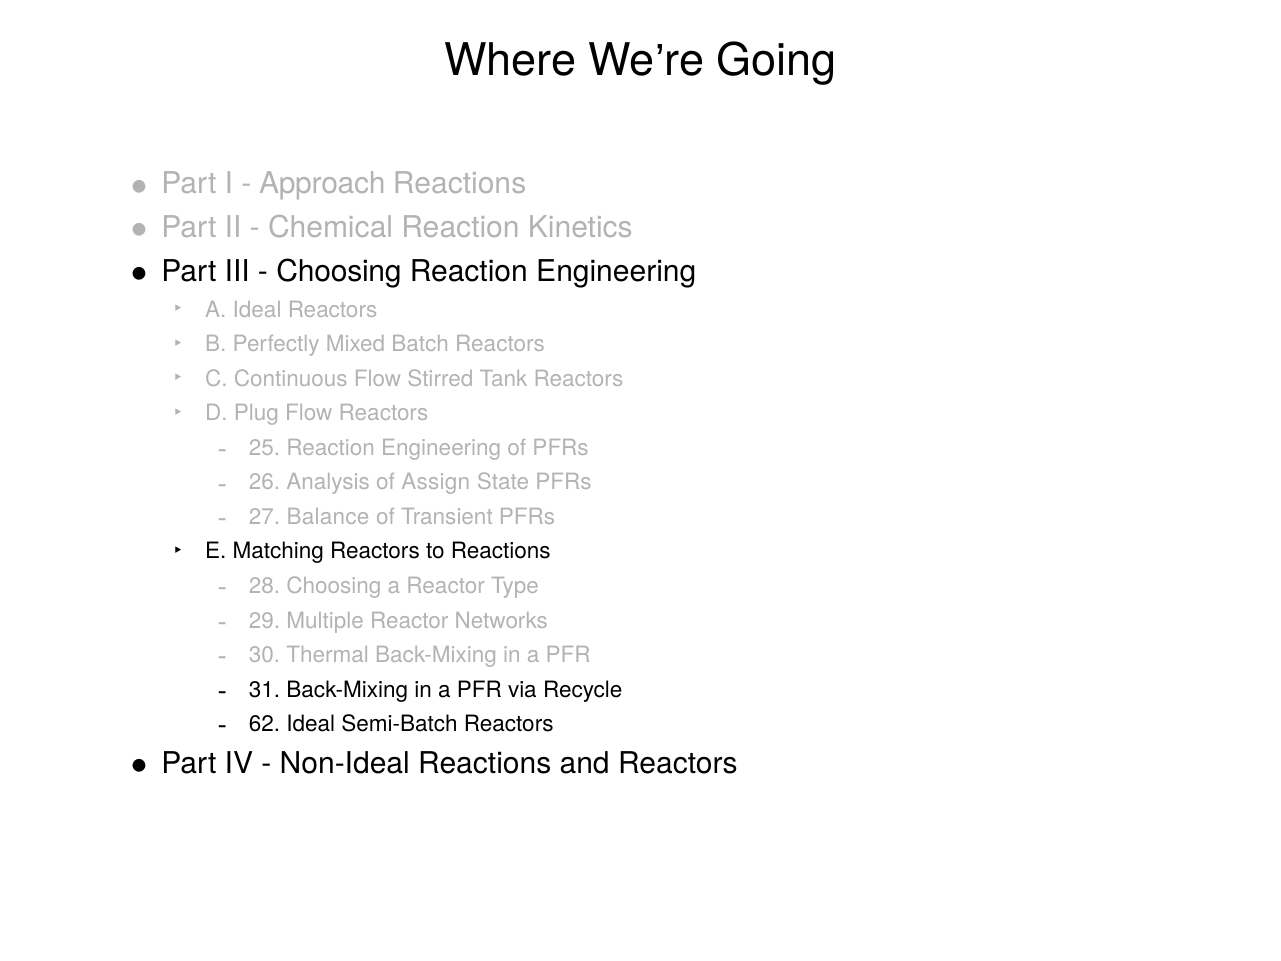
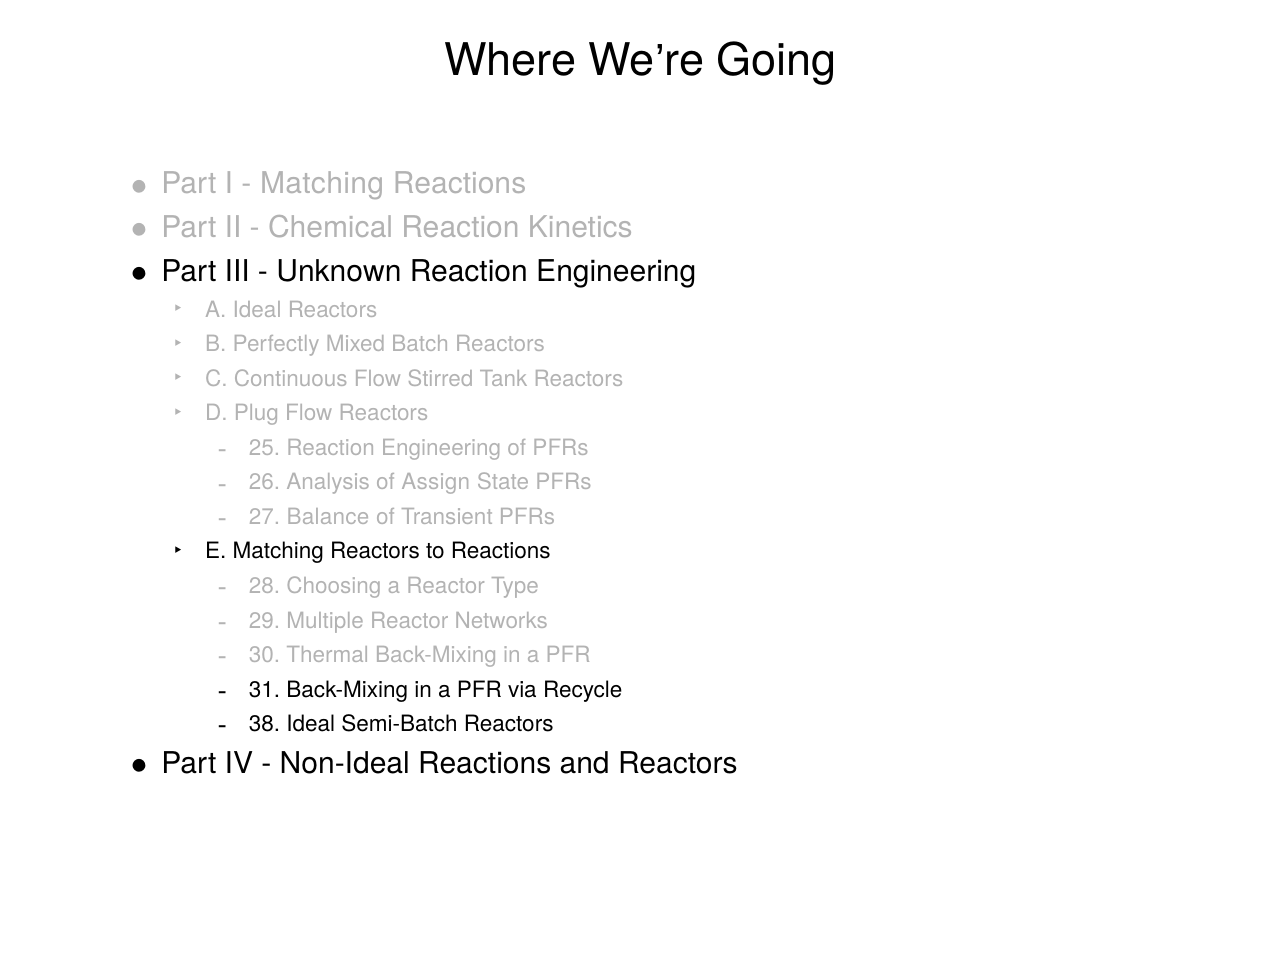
Approach at (322, 184): Approach -> Matching
Choosing at (339, 271): Choosing -> Unknown
62: 62 -> 38
